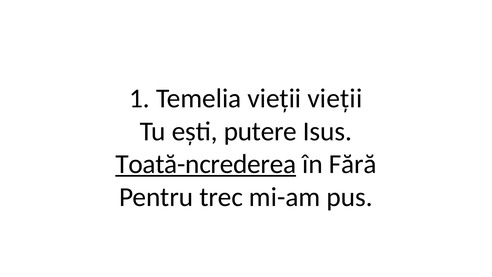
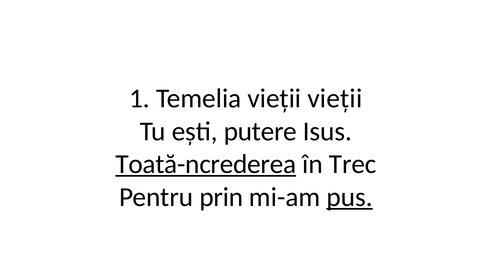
Fără: Fără -> Trec
trec: trec -> prin
pus underline: none -> present
